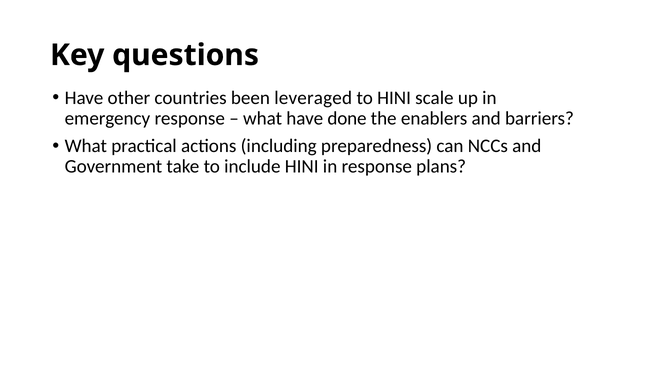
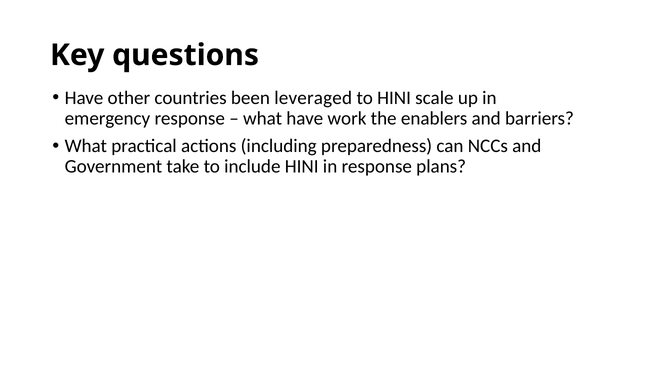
done: done -> work
